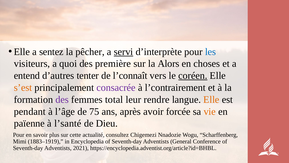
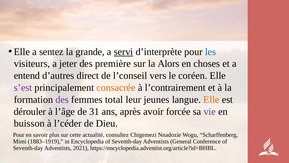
pêcher: pêcher -> grande
quoi: quoi -> jeter
tenter: tenter -> direct
l’connaît: l’connaît -> l’conseil
coréen underline: present -> none
s’est colour: orange -> purple
consacrée colour: purple -> orange
rendre: rendre -> jeunes
pendant: pendant -> dérouler
75: 75 -> 31
vie colour: orange -> purple
païenne: païenne -> buisson
l’santé: l’santé -> l’céder
